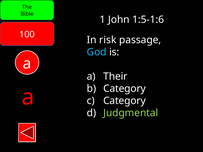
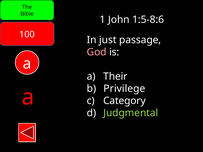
1:5-1:6: 1:5-1:6 -> 1:5-8:6
risk: risk -> just
God colour: light blue -> pink
Category at (124, 89): Category -> Privilege
